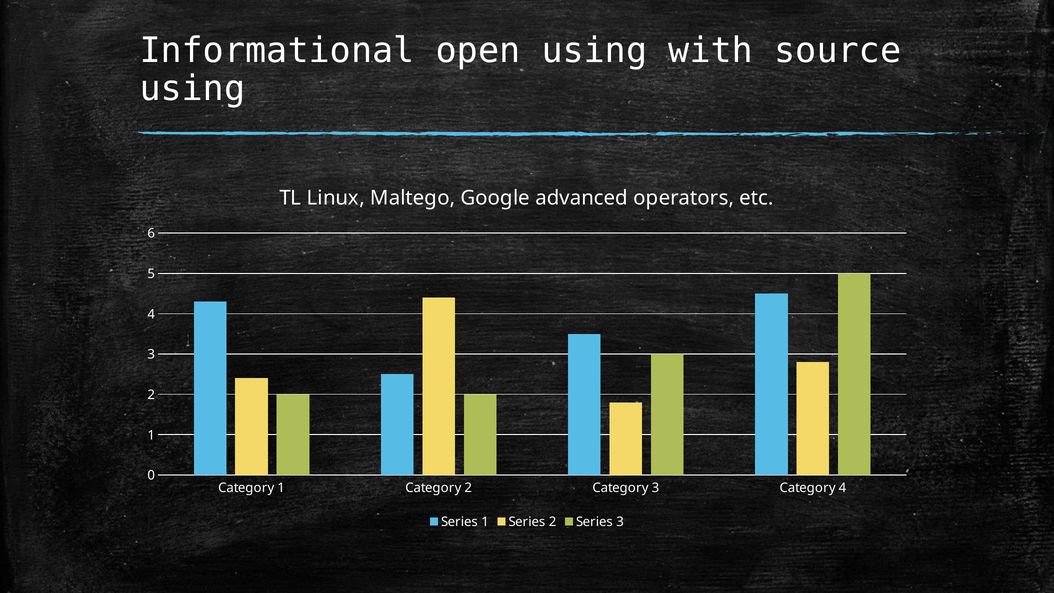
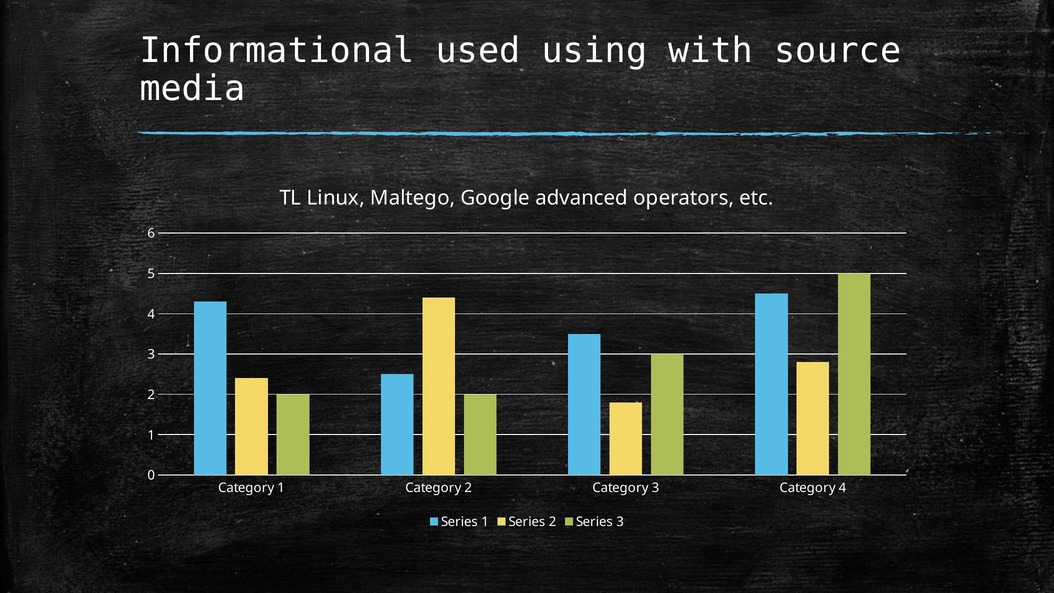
open: open -> used
using at (192, 89): using -> media
